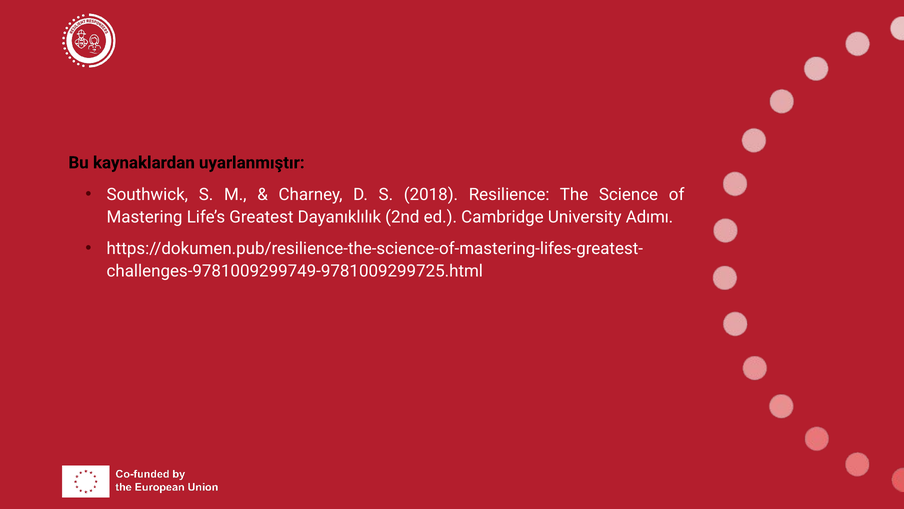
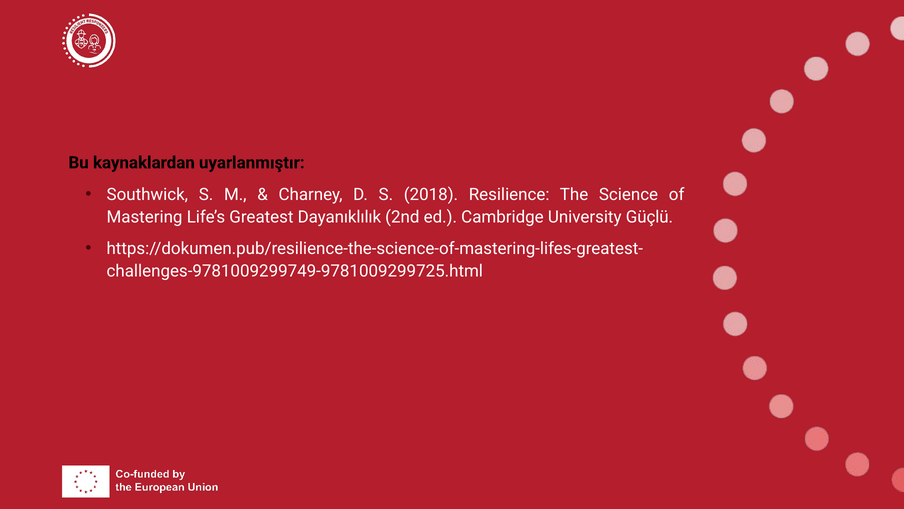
Adımı: Adımı -> Güçlü
